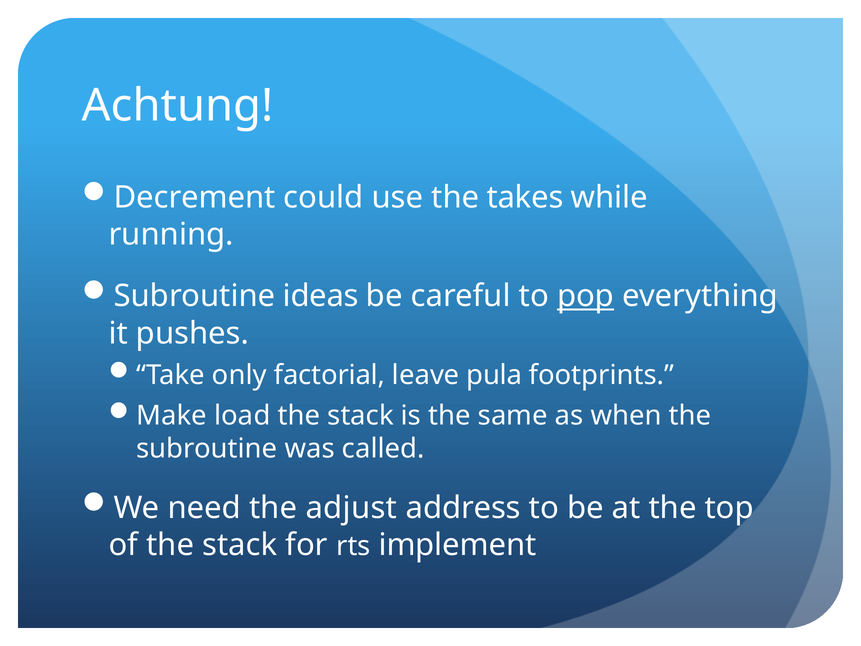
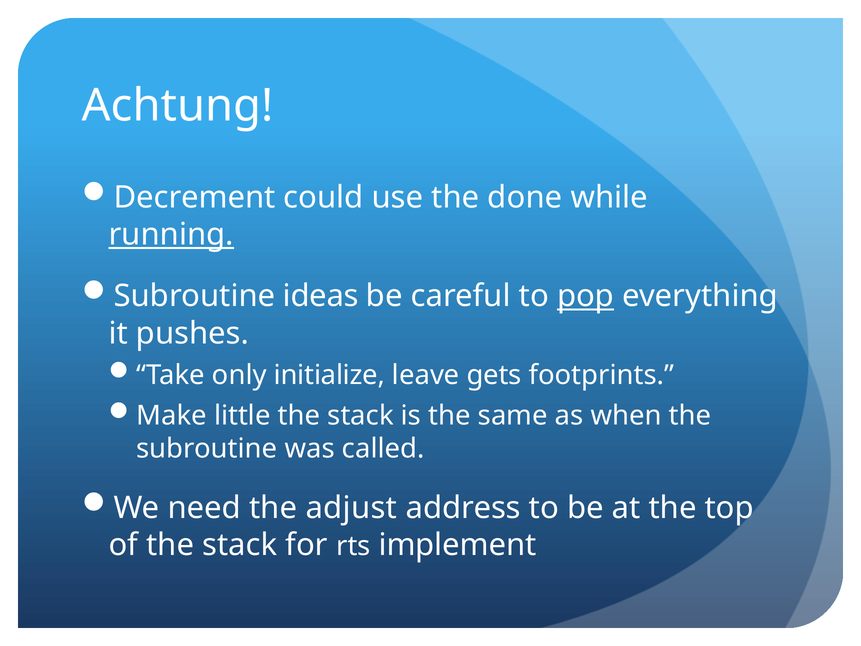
takes: takes -> done
running underline: none -> present
factorial: factorial -> initialize
pula: pula -> gets
load: load -> little
